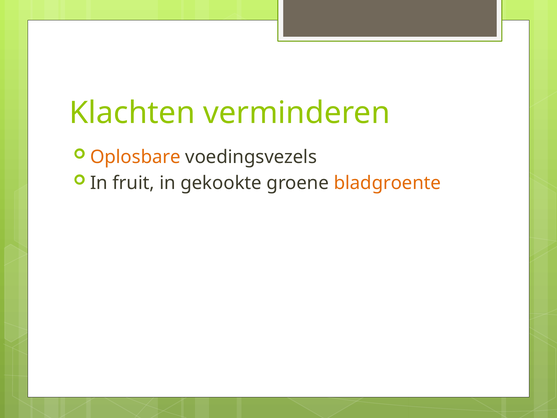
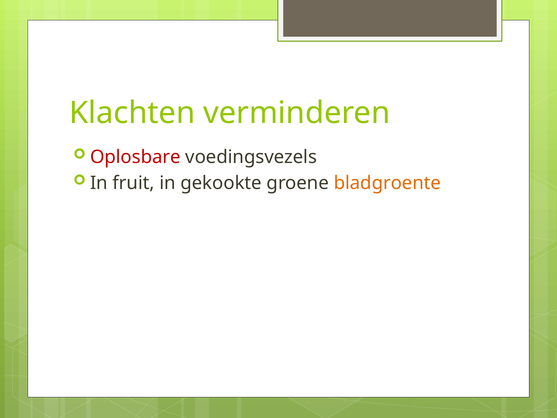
Oplosbare colour: orange -> red
